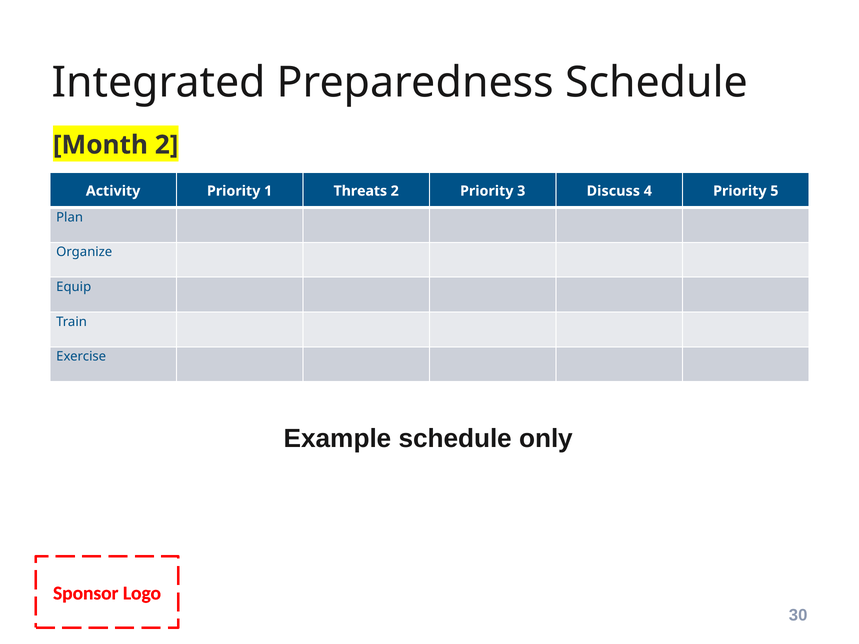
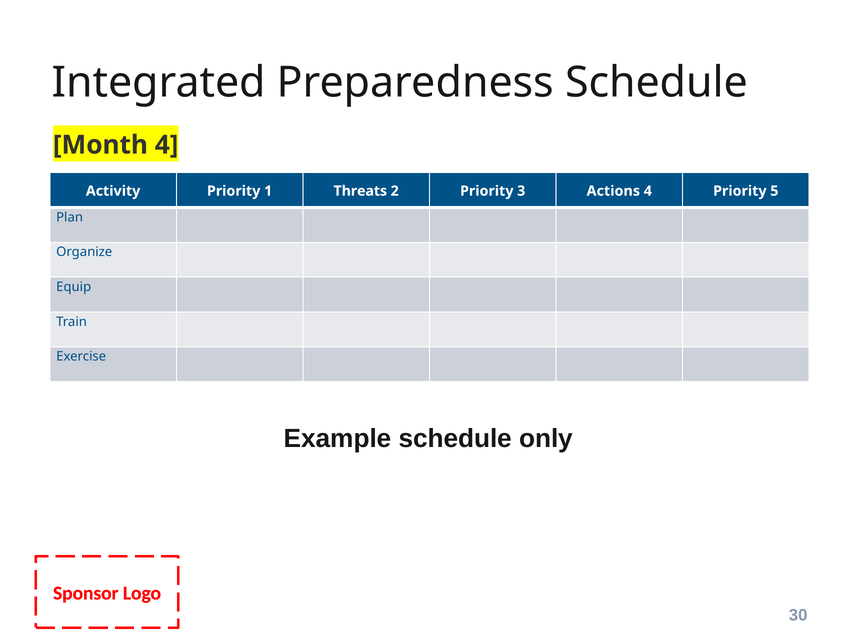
Month 2: 2 -> 4
Discuss: Discuss -> Actions
